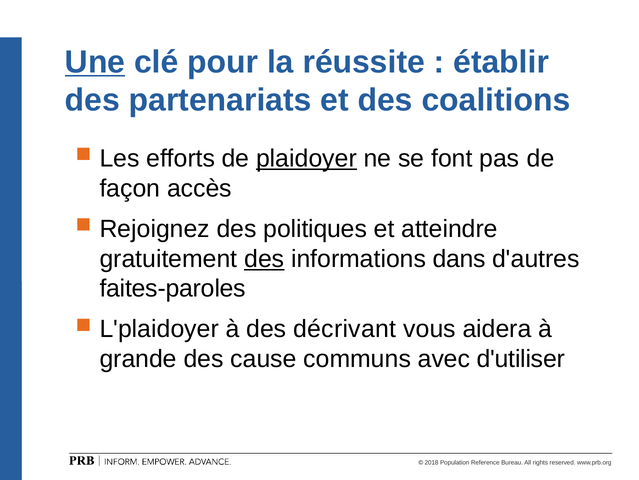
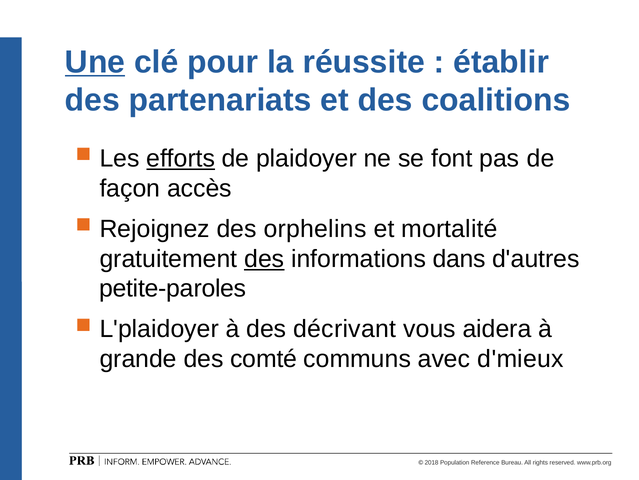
efforts underline: none -> present
plaidoyer underline: present -> none
politiques: politiques -> orphelins
atteindre: atteindre -> mortalité
faites-paroles: faites-paroles -> petite-paroles
cause: cause -> comté
d'utiliser: d'utiliser -> d'mieux
